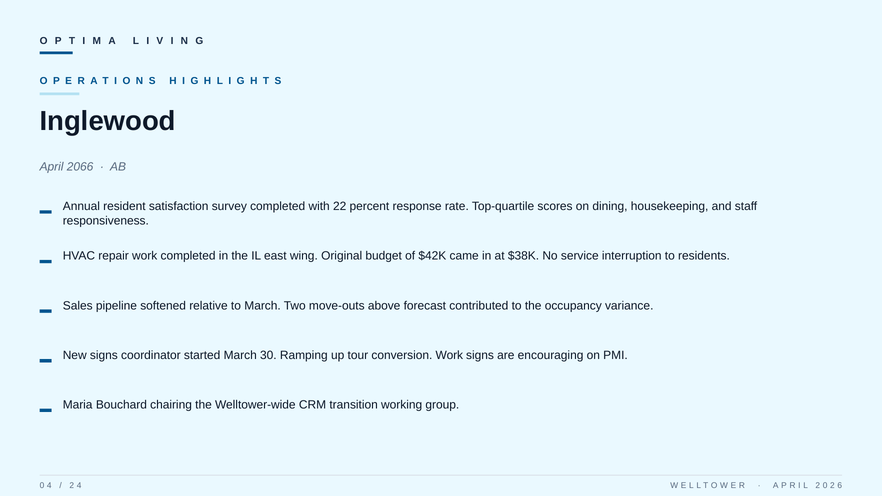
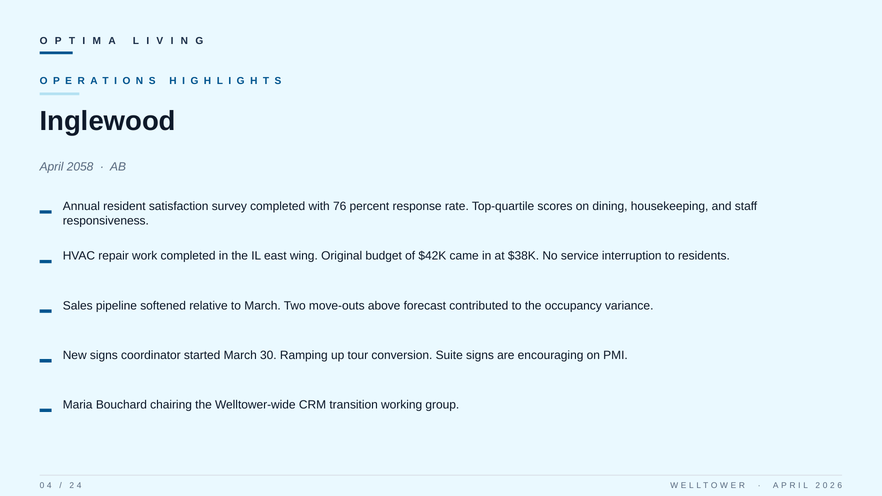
2066: 2066 -> 2058
22: 22 -> 76
conversion Work: Work -> Suite
